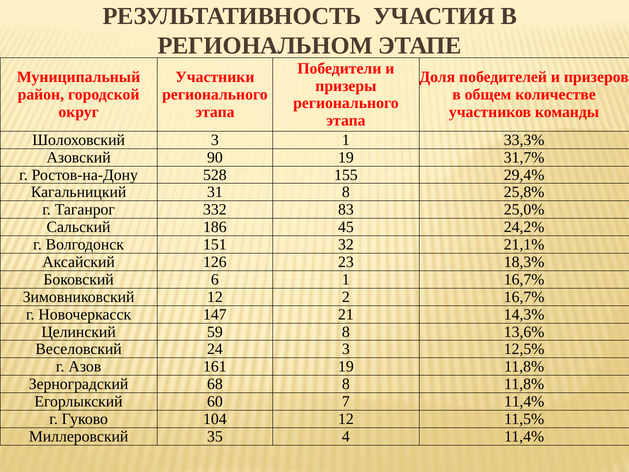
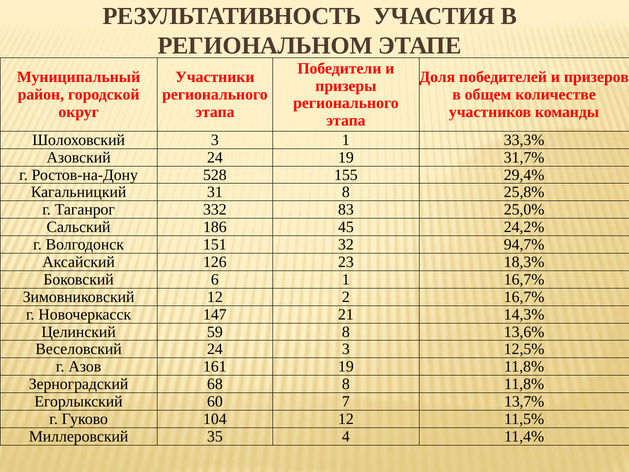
Азовский 90: 90 -> 24
21,1%: 21,1% -> 94,7%
7 11,4%: 11,4% -> 13,7%
